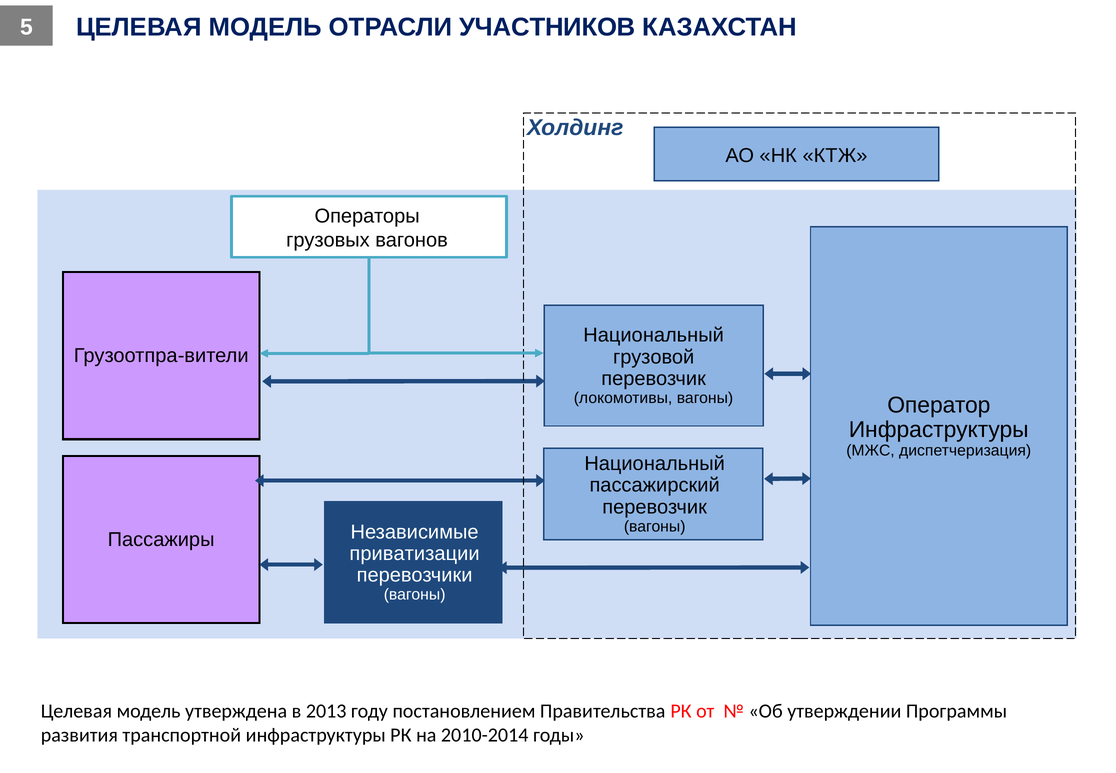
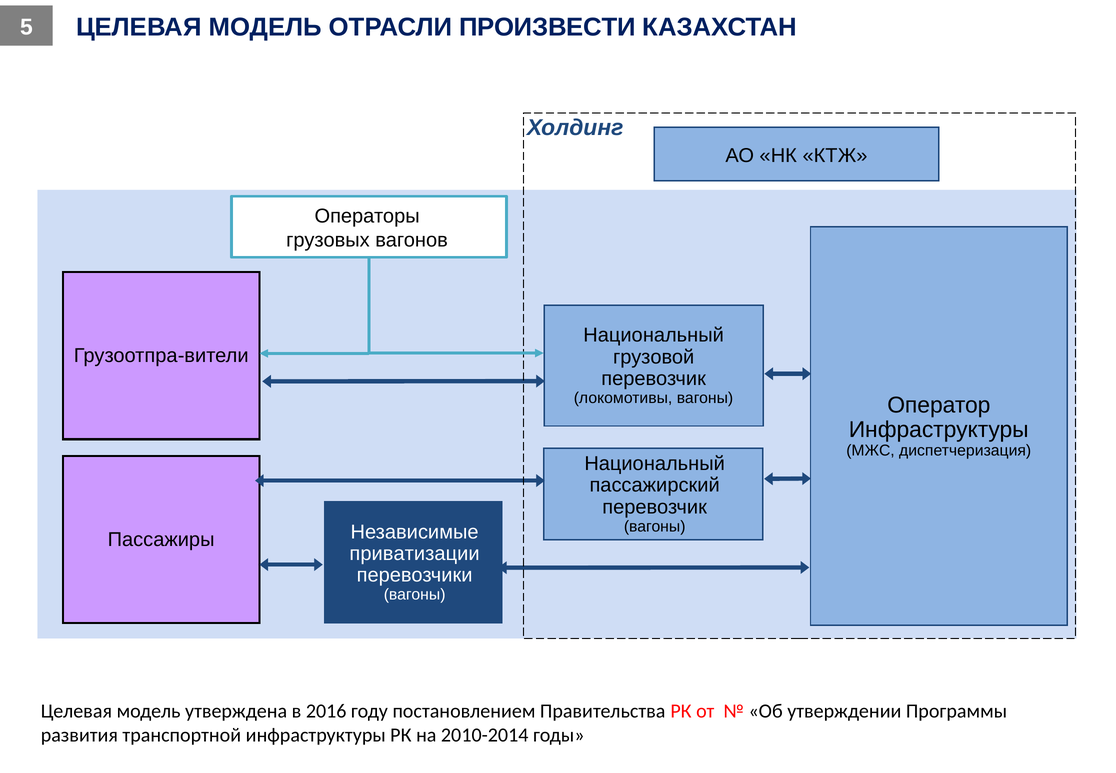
УЧАСТНИКОВ: УЧАСТНИКОВ -> ПРОИЗВЕСТИ
2013: 2013 -> 2016
